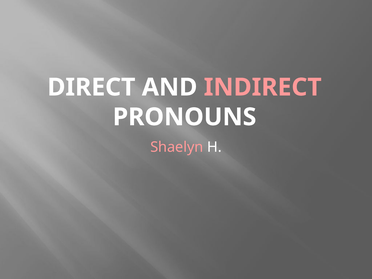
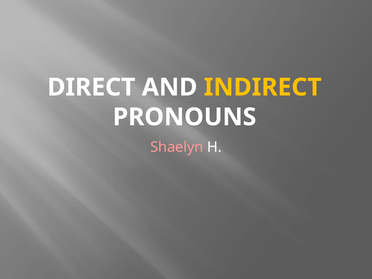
INDIRECT colour: pink -> yellow
